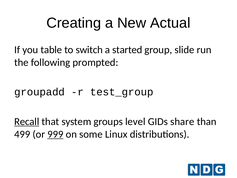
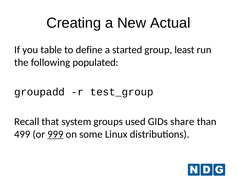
switch: switch -> define
slide: slide -> least
prompted: prompted -> populated
Recall underline: present -> none
level: level -> used
